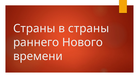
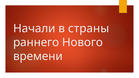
Страны at (34, 29): Страны -> Начали
